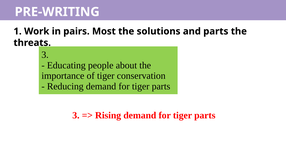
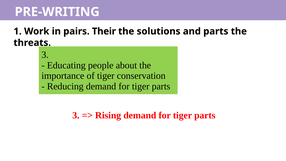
Most: Most -> Their
